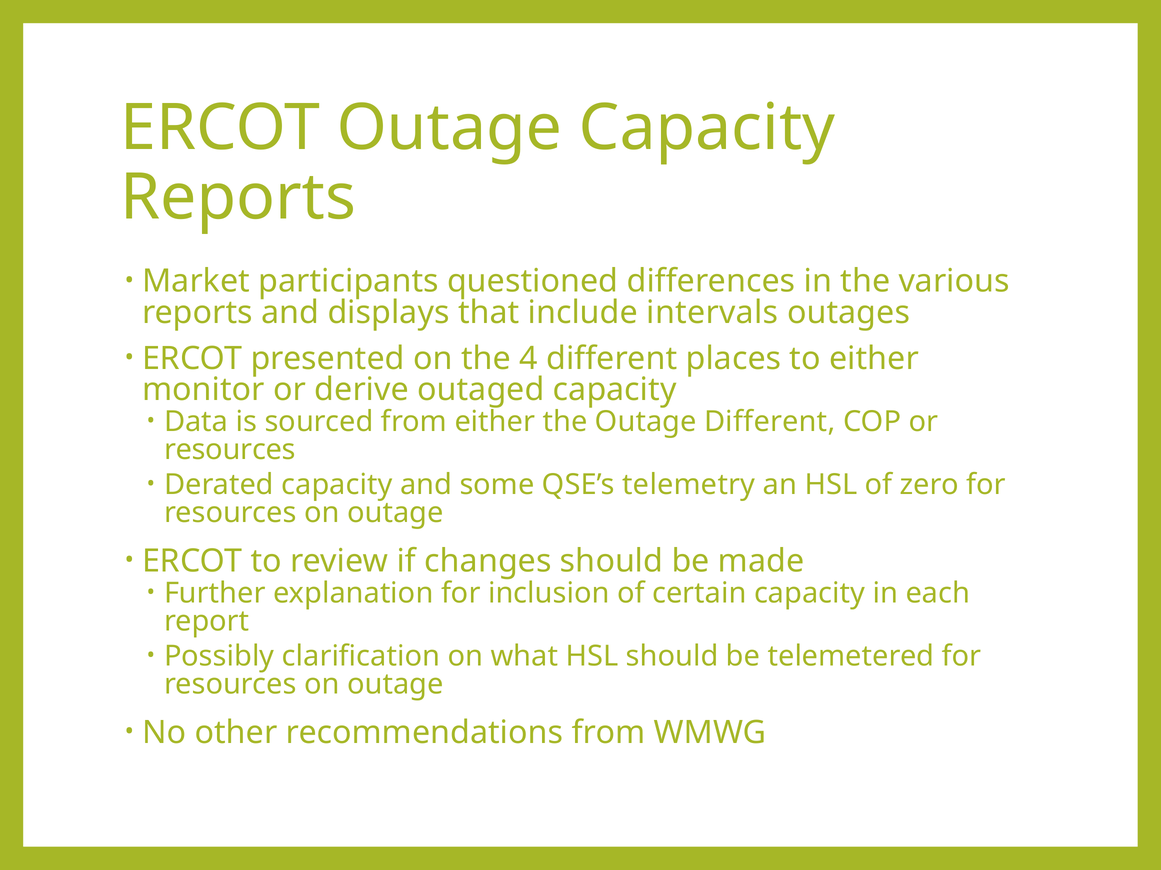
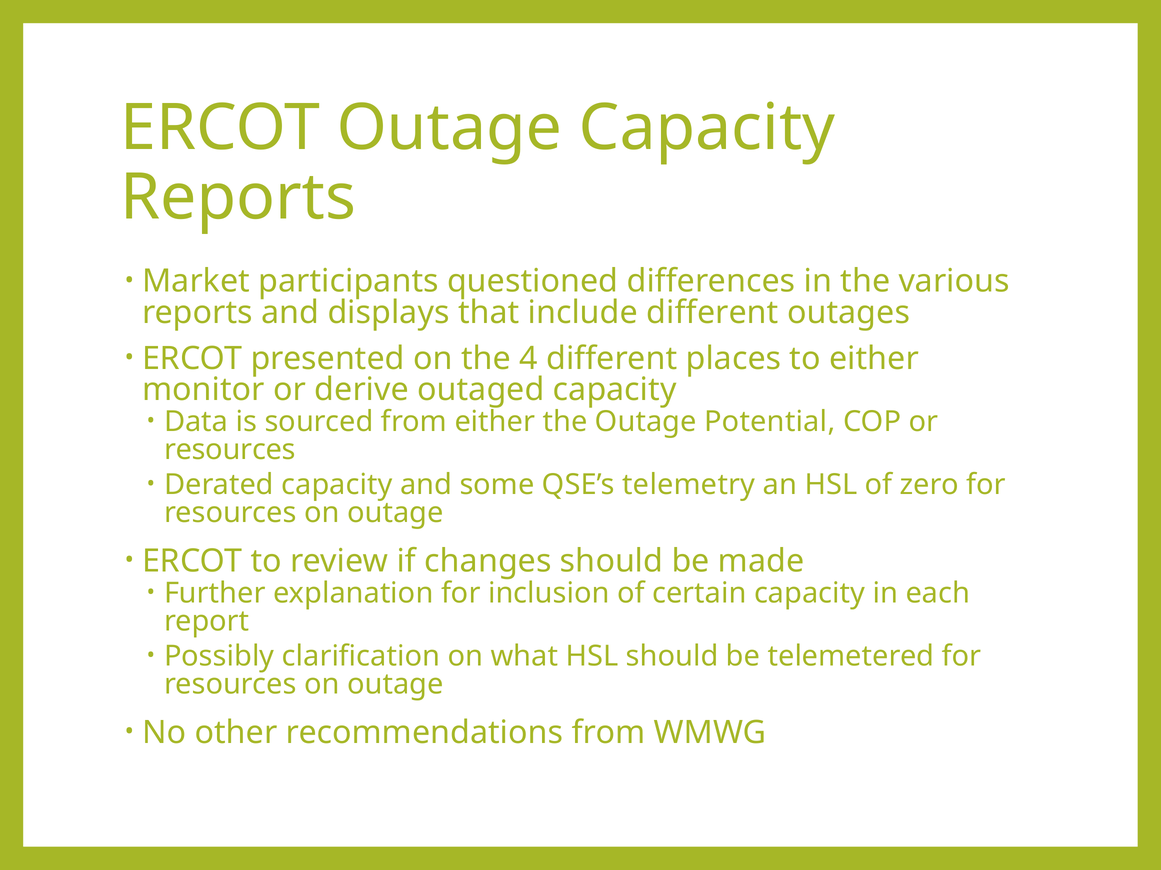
include intervals: intervals -> different
Outage Different: Different -> Potential
